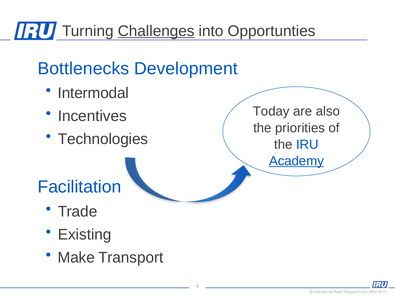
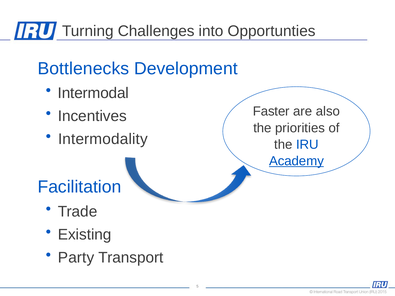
Challenges underline: present -> none
Today: Today -> Faster
Technologies: Technologies -> Intermodality
Make: Make -> Party
